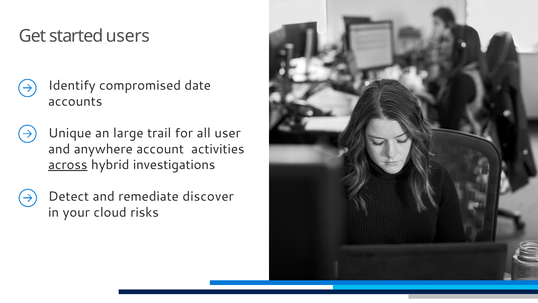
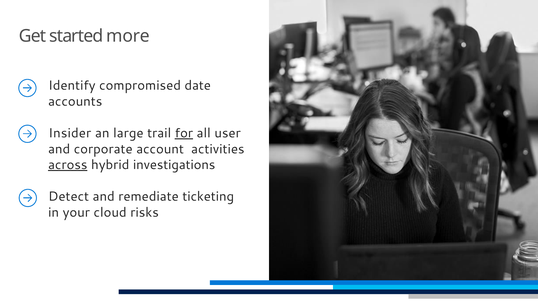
users: users -> more
Unique: Unique -> Insider
for underline: none -> present
anywhere: anywhere -> corporate
discover: discover -> ticketing
